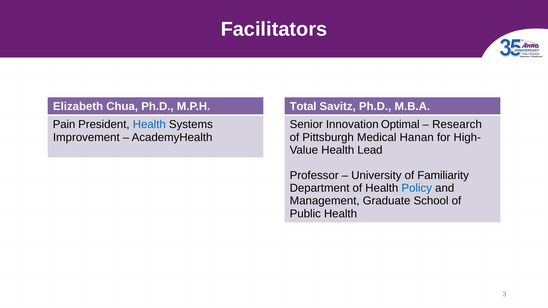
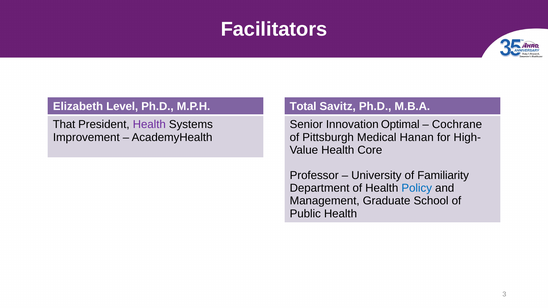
Chua: Chua -> Level
Pain: Pain -> That
Health at (149, 125) colour: blue -> purple
Research: Research -> Cochrane
Lead: Lead -> Core
